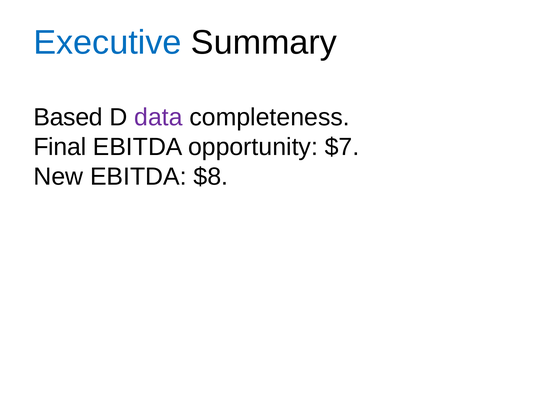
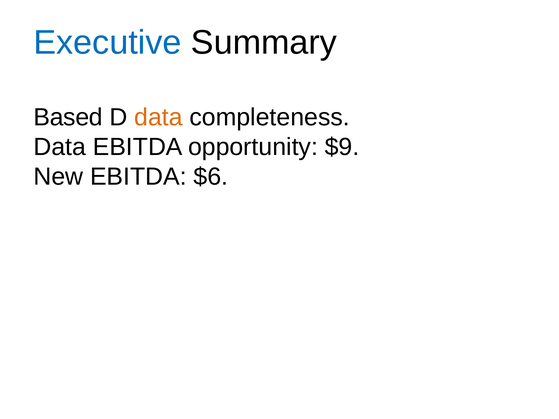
data at (158, 117) colour: purple -> orange
Final at (60, 147): Final -> Data
$7: $7 -> $9
$8: $8 -> $6
